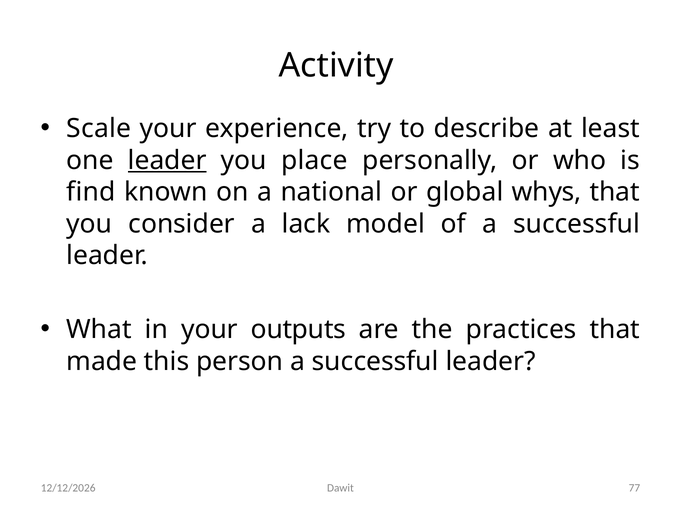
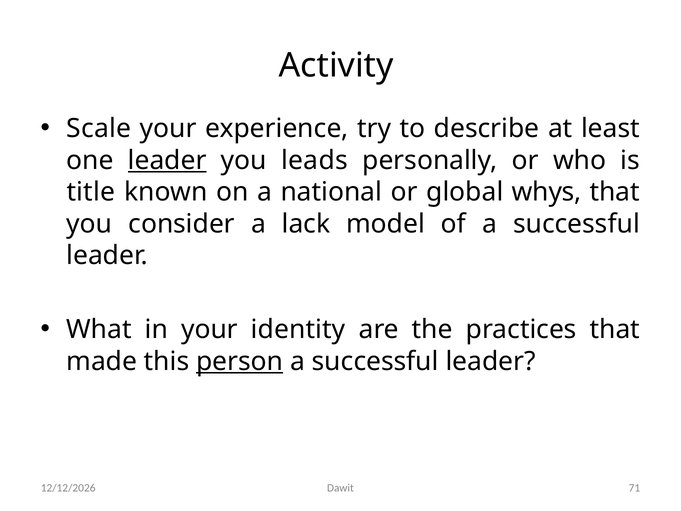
place: place -> leads
find: find -> title
outputs: outputs -> identity
person underline: none -> present
77: 77 -> 71
